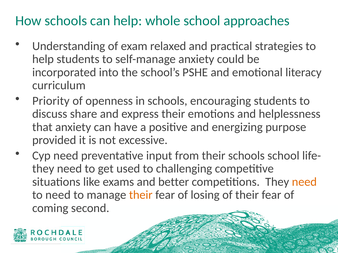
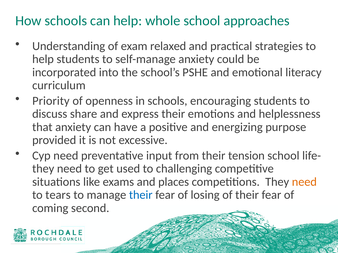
their schools: schools -> tension
better: better -> places
to need: need -> tears
their at (141, 195) colour: orange -> blue
